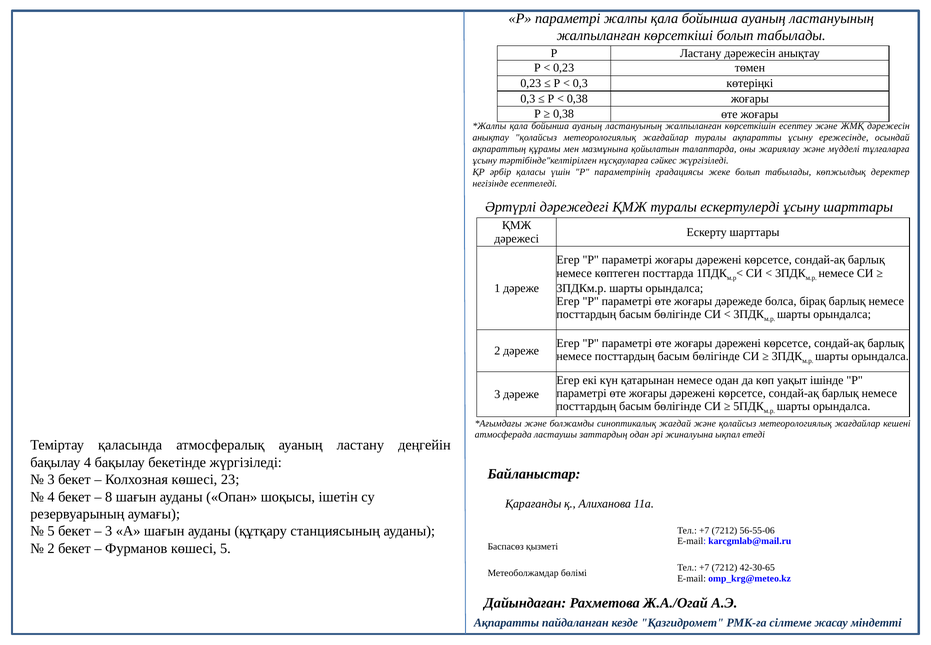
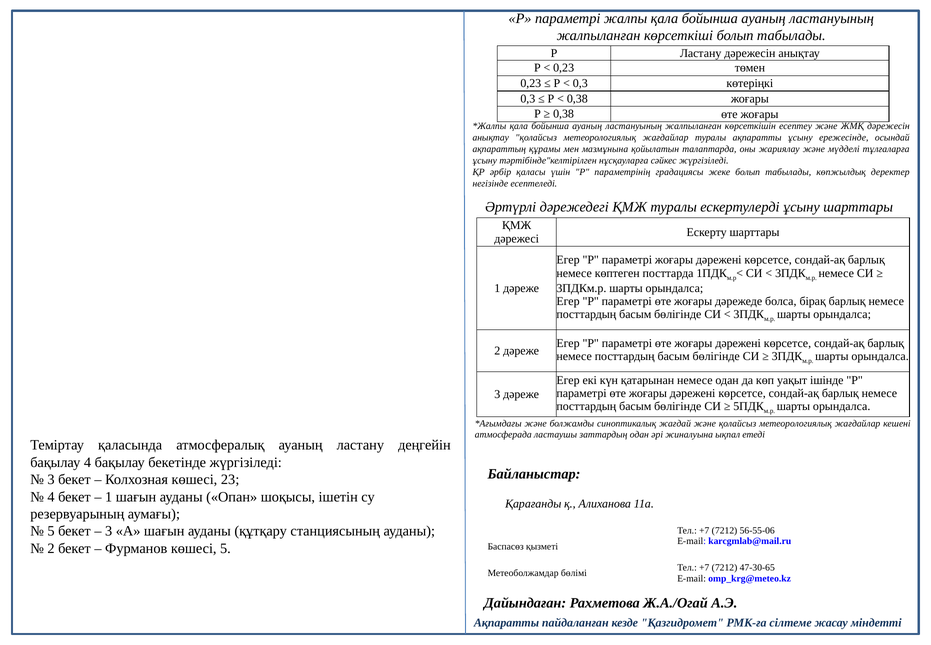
8 at (109, 496): 8 -> 1
42-30-65: 42-30-65 -> 47-30-65
